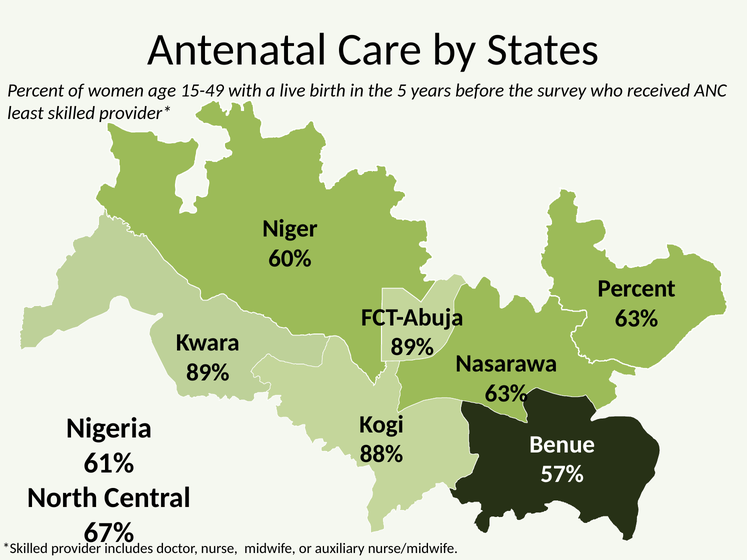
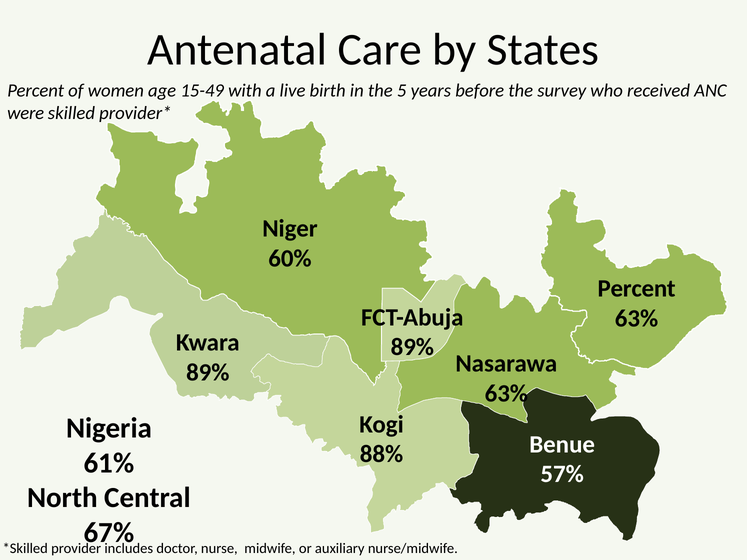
least: least -> were
